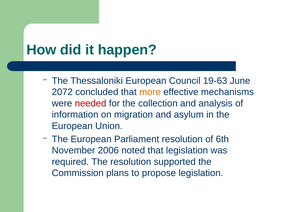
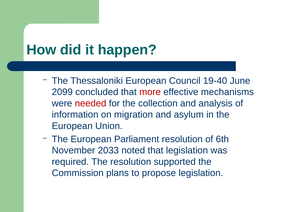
19-63: 19-63 -> 19-40
2072: 2072 -> 2099
more colour: orange -> red
2006: 2006 -> 2033
